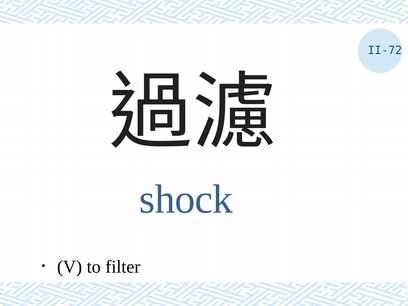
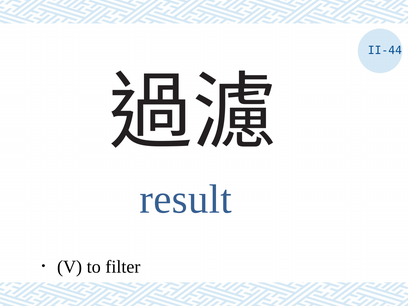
II-72: II-72 -> II-44
shock: shock -> result
